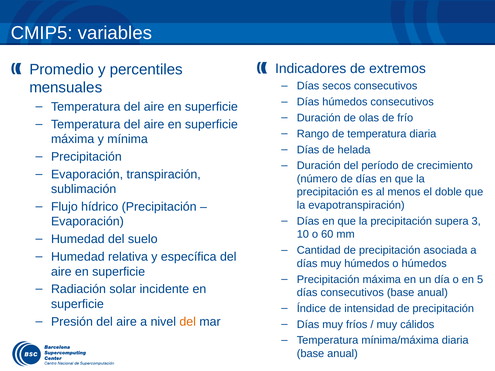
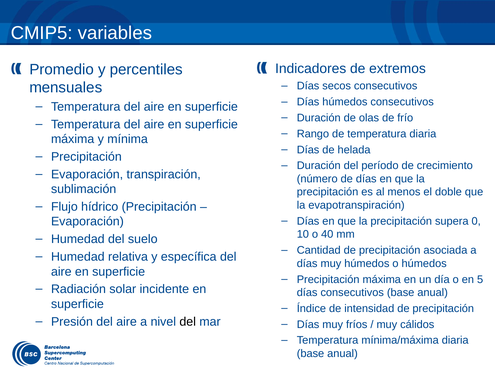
3: 3 -> 0
60: 60 -> 40
del at (188, 322) colour: orange -> black
